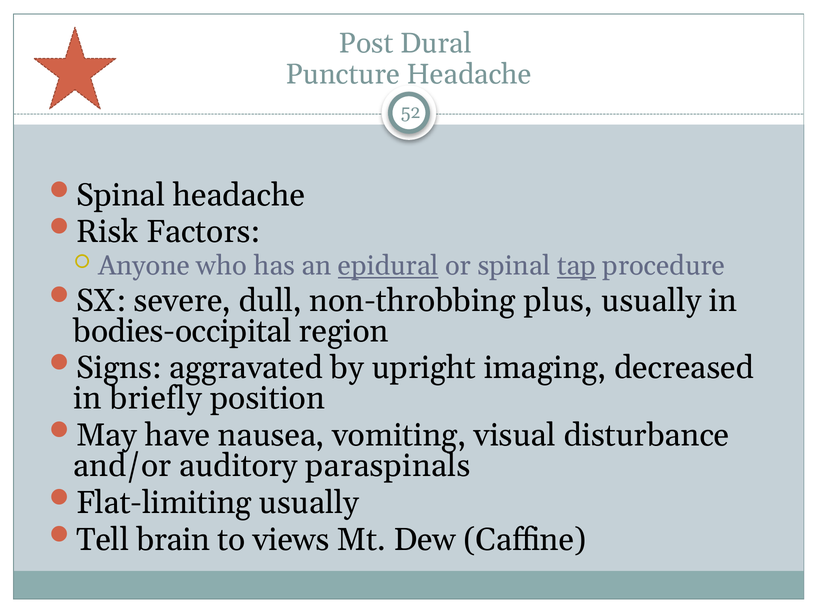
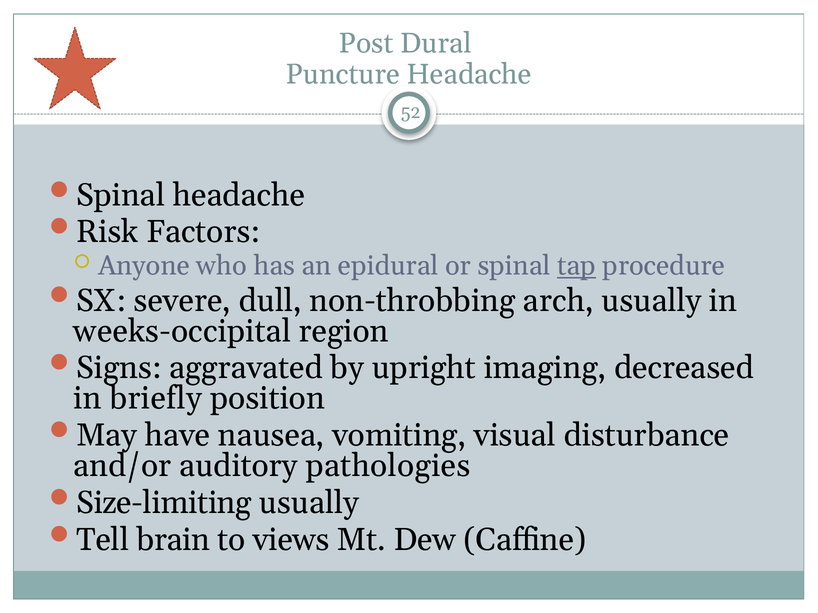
epidural underline: present -> none
plus: plus -> arch
bodies-occipital: bodies-occipital -> weeks-occipital
paraspinals: paraspinals -> pathologies
Flat-limiting: Flat-limiting -> Size-limiting
